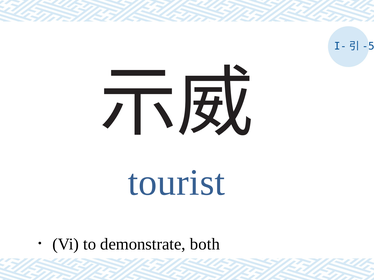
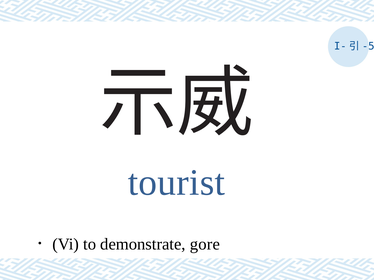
both: both -> gore
